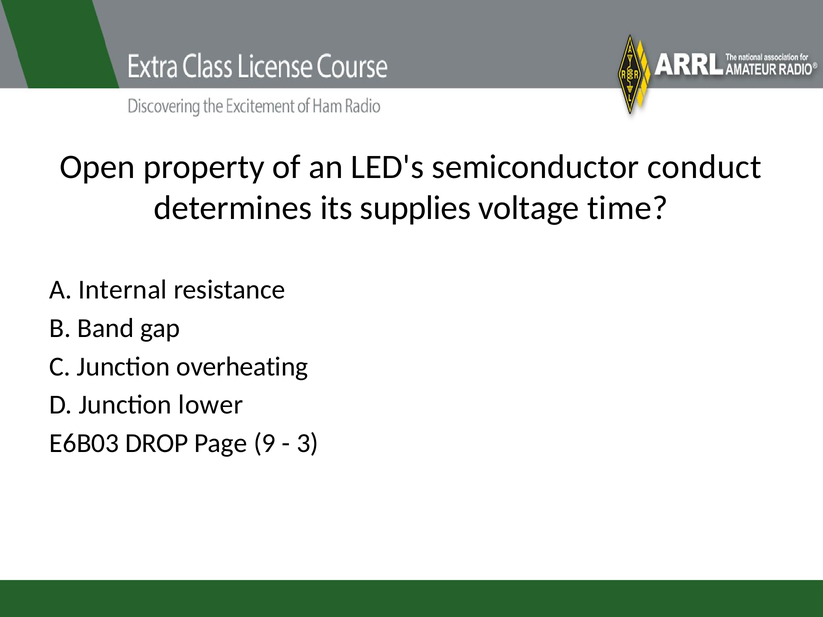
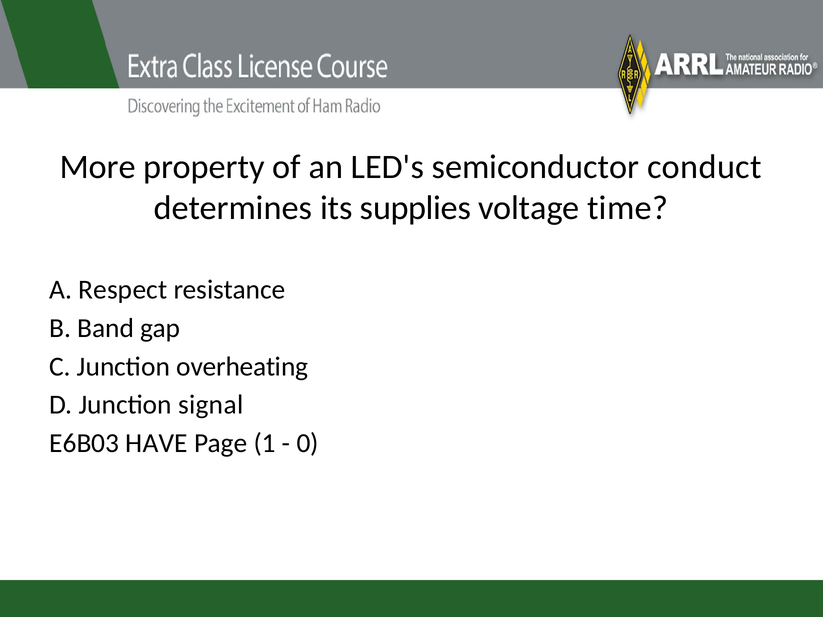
Open: Open -> More
Internal: Internal -> Respect
lower: lower -> signal
DROP: DROP -> HAVE
9: 9 -> 1
3: 3 -> 0
